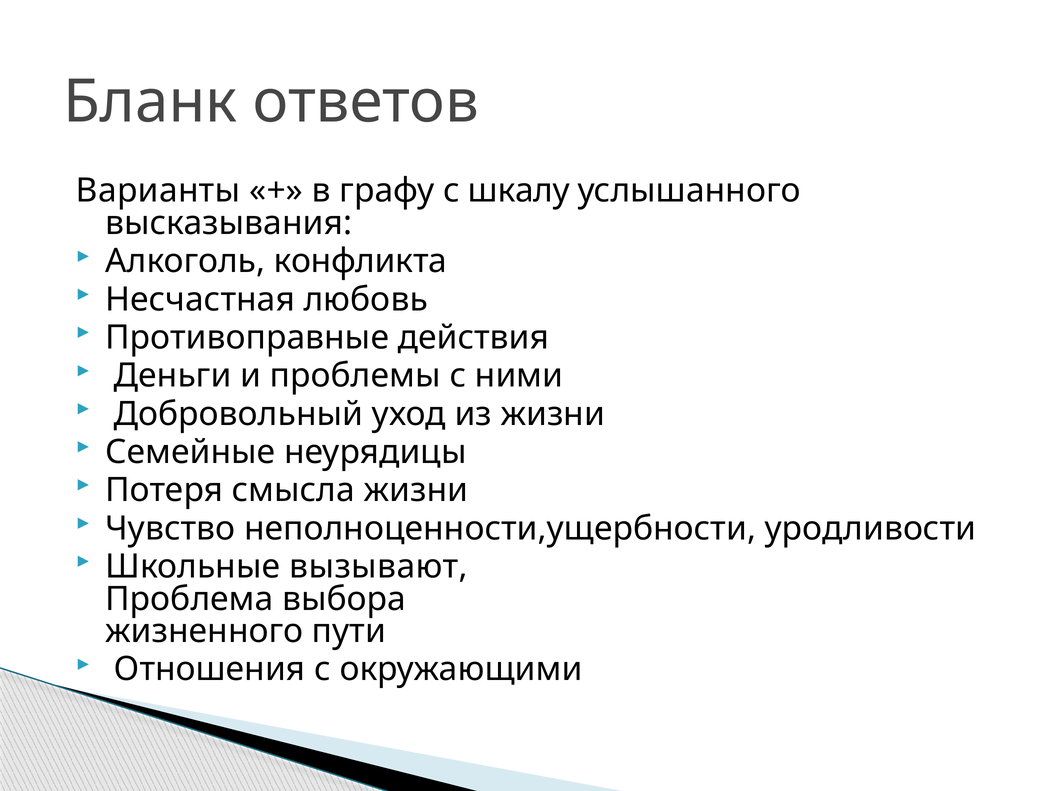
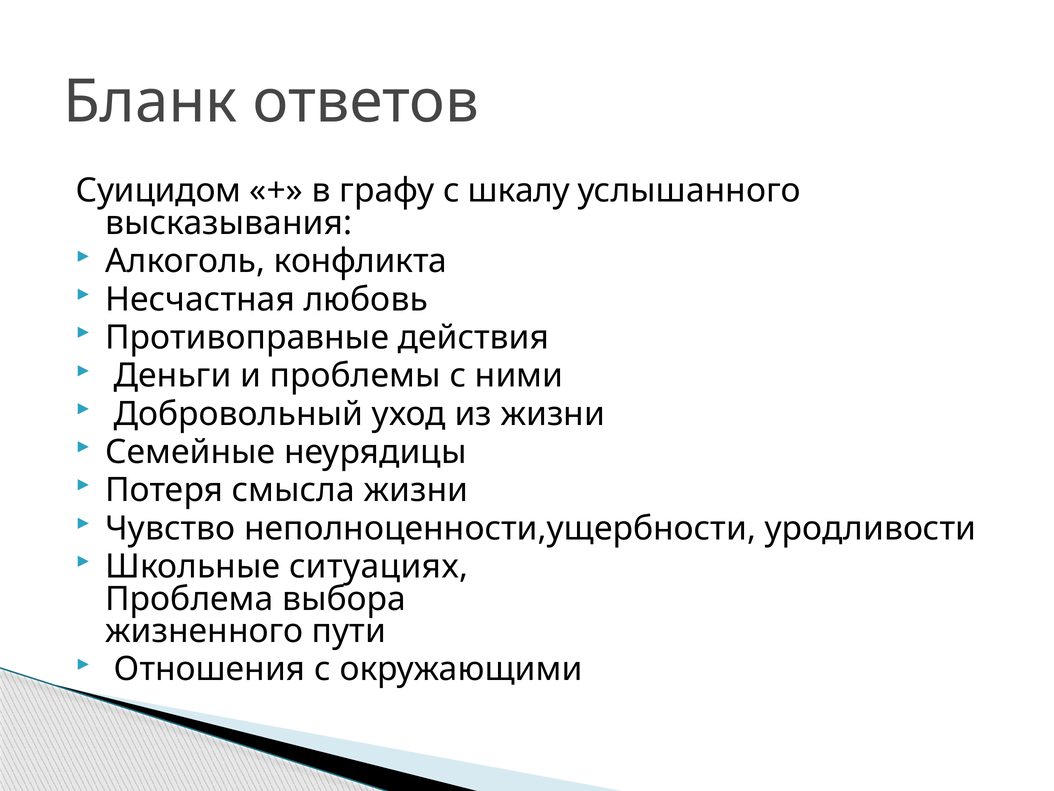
Варианты: Варианты -> Суицидом
вызывают: вызывают -> ситуациях
